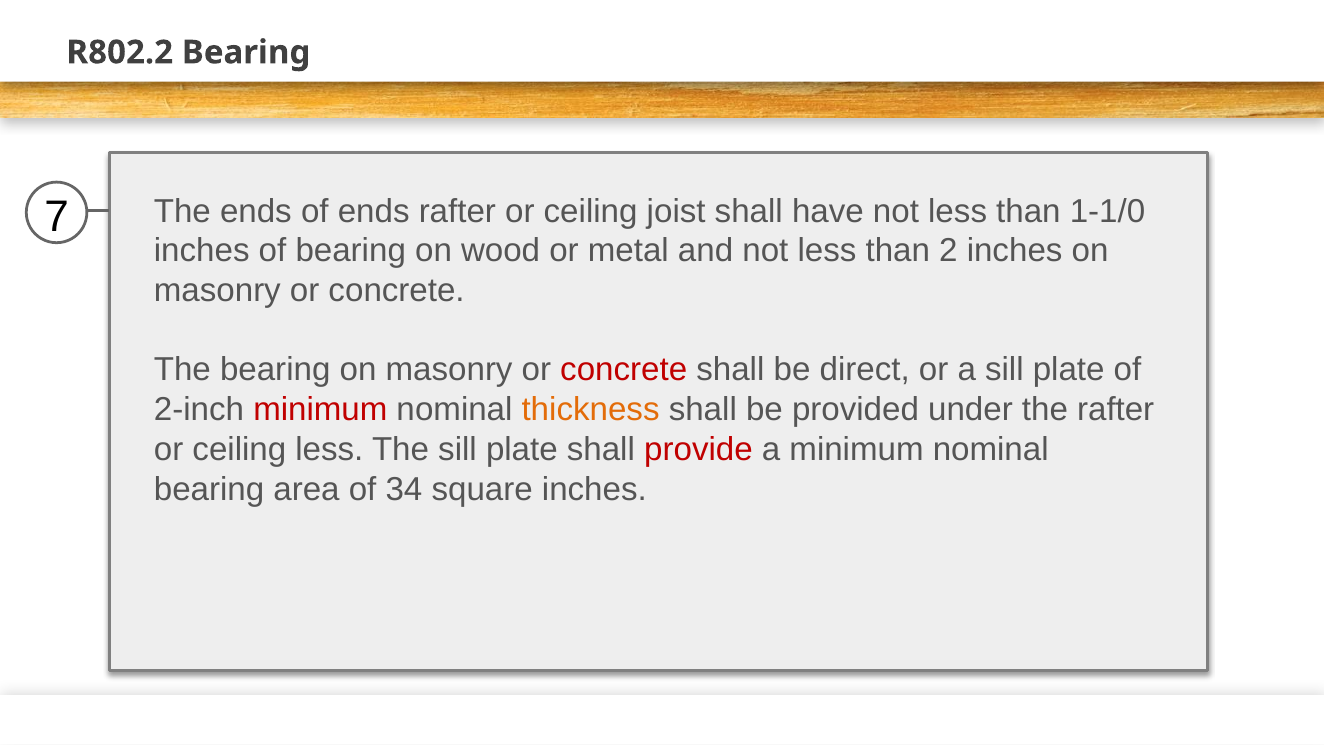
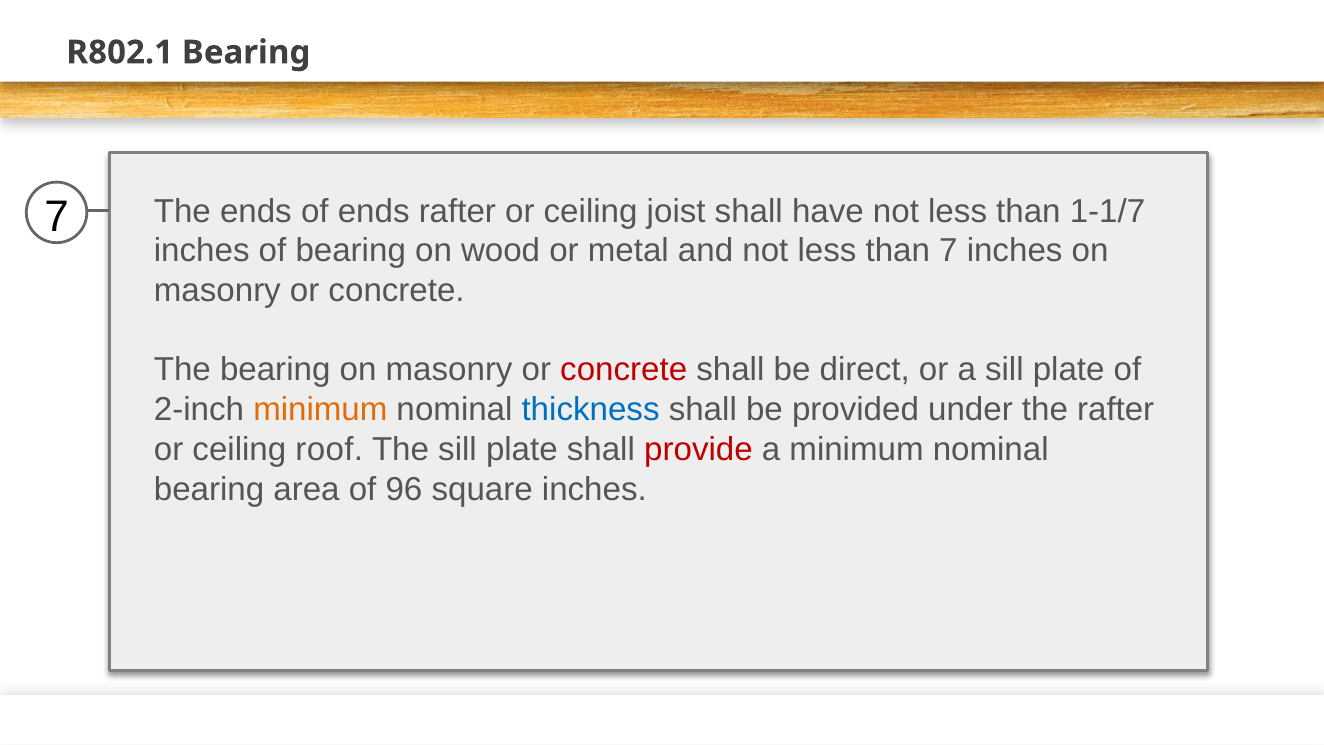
R802.2: R802.2 -> R802.1
1-1/0: 1-1/0 -> 1-1/7
than 2: 2 -> 7
minimum at (320, 410) colour: red -> orange
thickness colour: orange -> blue
ceiling less: less -> roof
34: 34 -> 96
